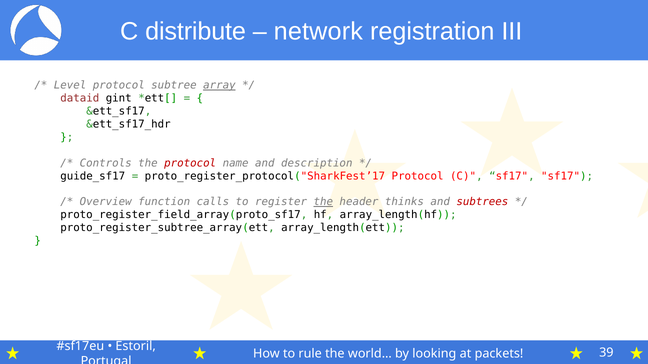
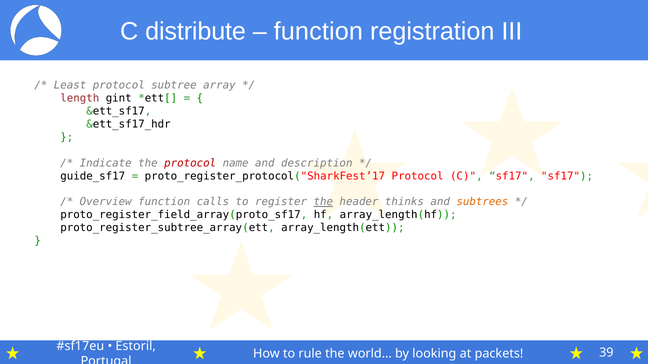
network at (318, 32): network -> function
Level: Level -> Least
array underline: present -> none
dataid: dataid -> length
Controls: Controls -> Indicate
subtrees colour: red -> orange
